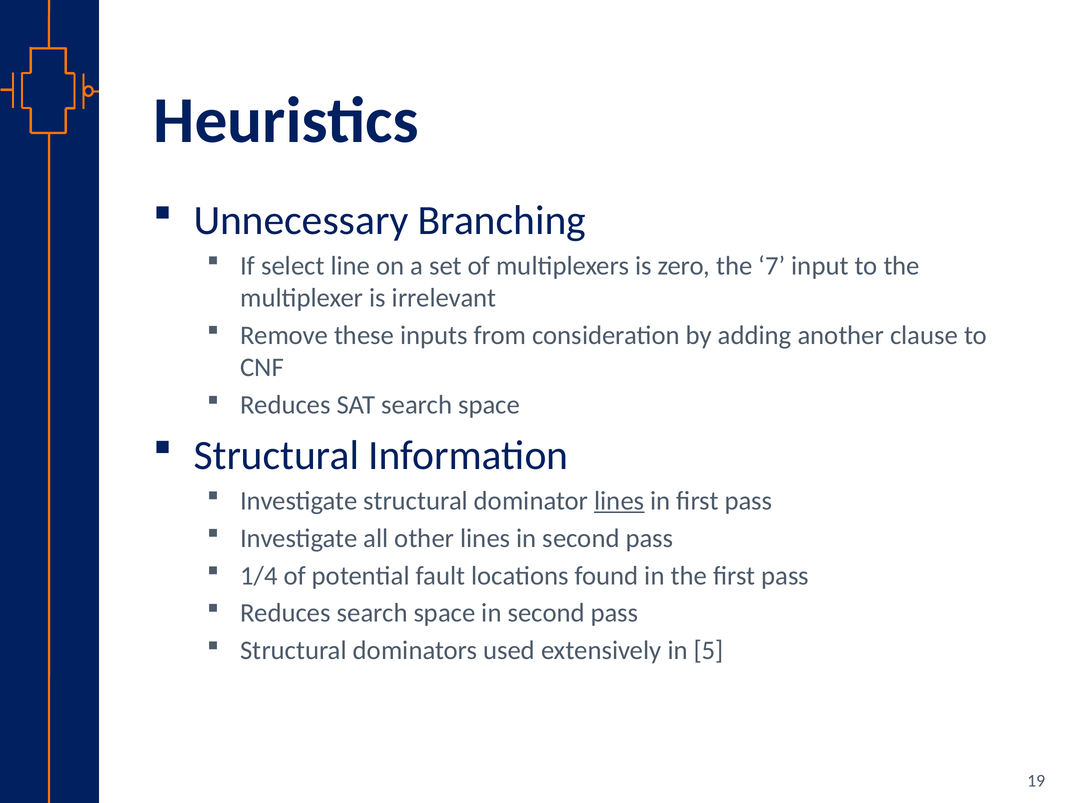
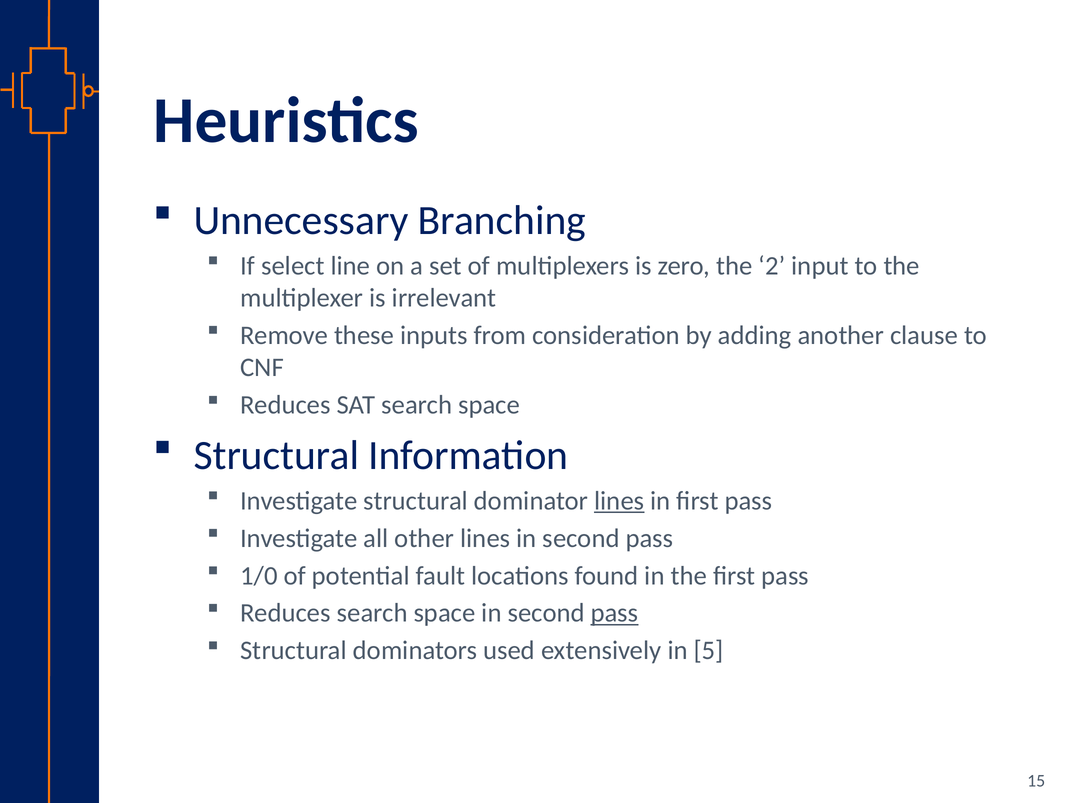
7: 7 -> 2
1/4: 1/4 -> 1/0
pass at (614, 613) underline: none -> present
19: 19 -> 15
